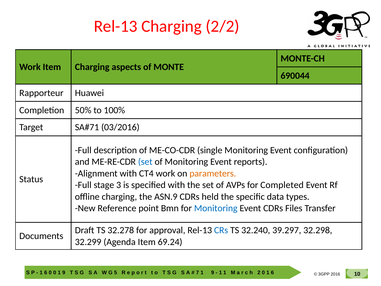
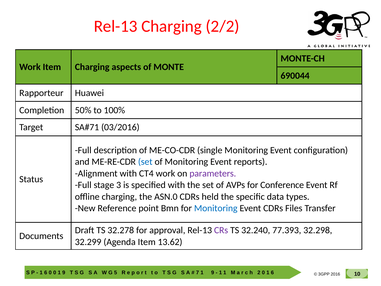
parameters colour: orange -> purple
Completed: Completed -> Conference
ASN.9: ASN.9 -> ASN.0
CRs colour: blue -> purple
39.297: 39.297 -> 77.393
69.24: 69.24 -> 13.62
